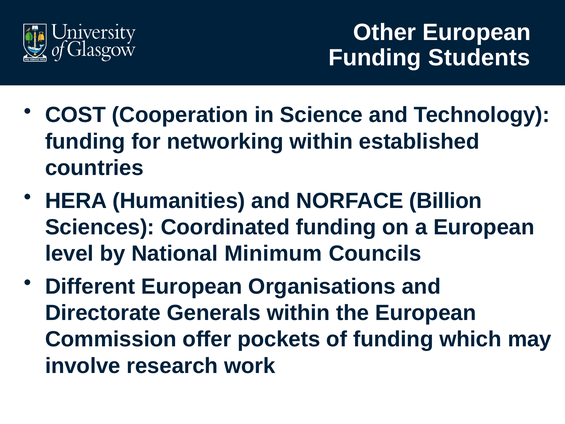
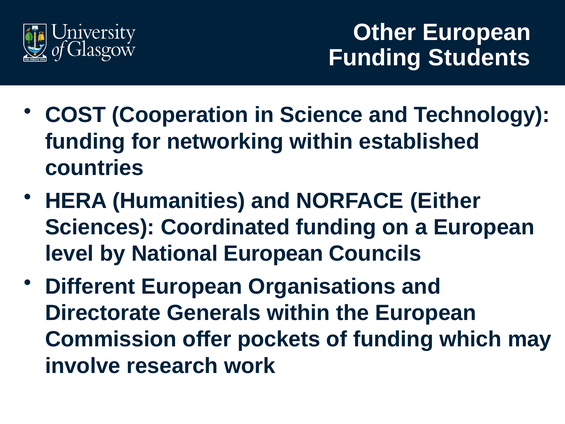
Billion: Billion -> Either
National Minimum: Minimum -> European
